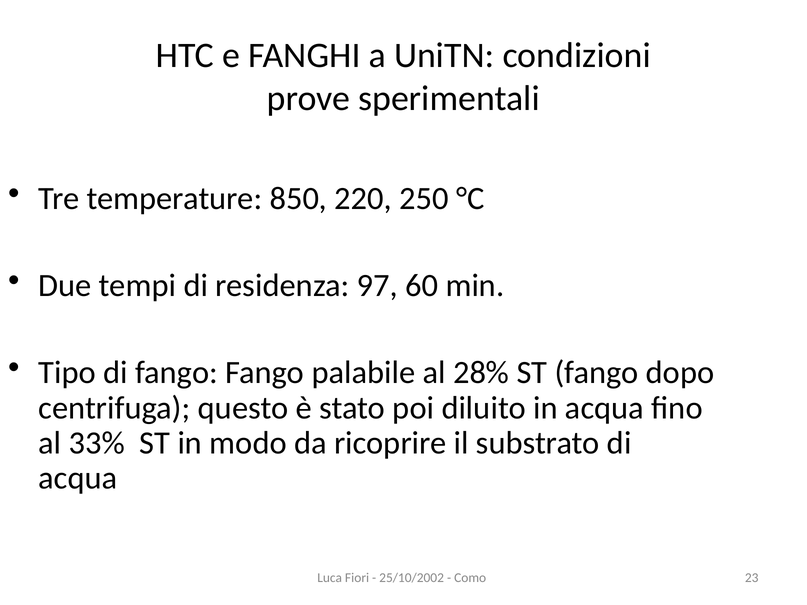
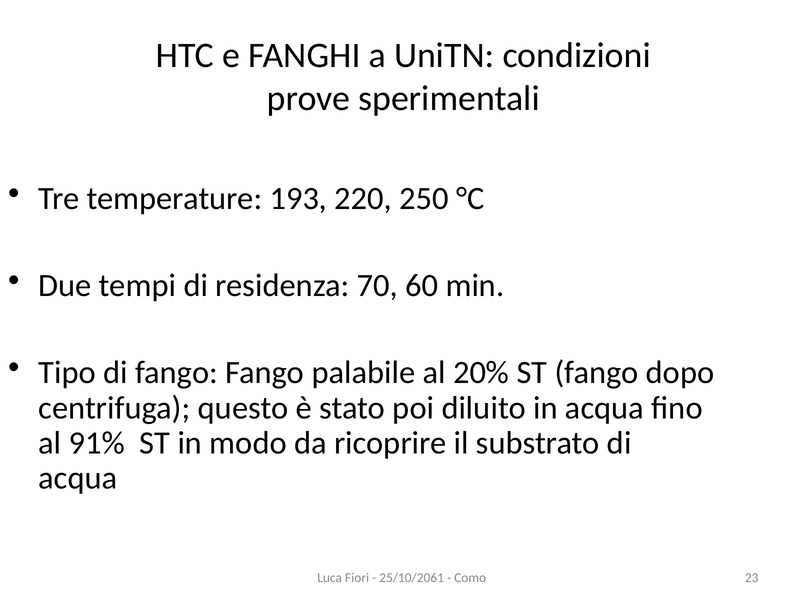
850: 850 -> 193
97: 97 -> 70
28%: 28% -> 20%
33%: 33% -> 91%
25/10/2002: 25/10/2002 -> 25/10/2061
